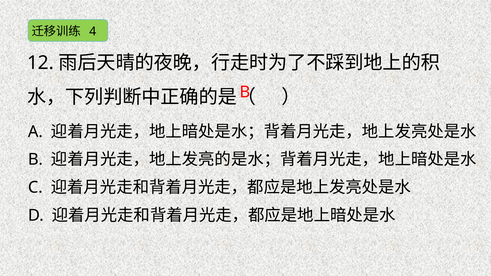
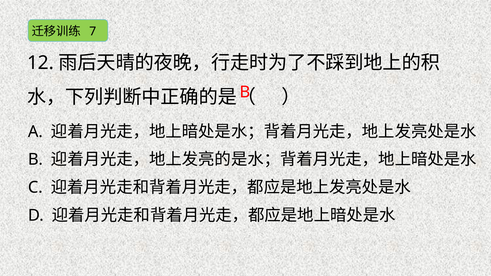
4: 4 -> 7
